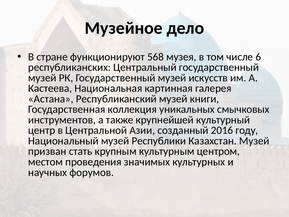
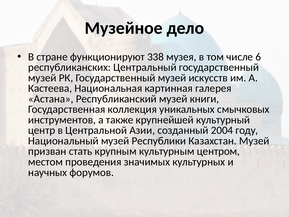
568: 568 -> 338
2016: 2016 -> 2004
